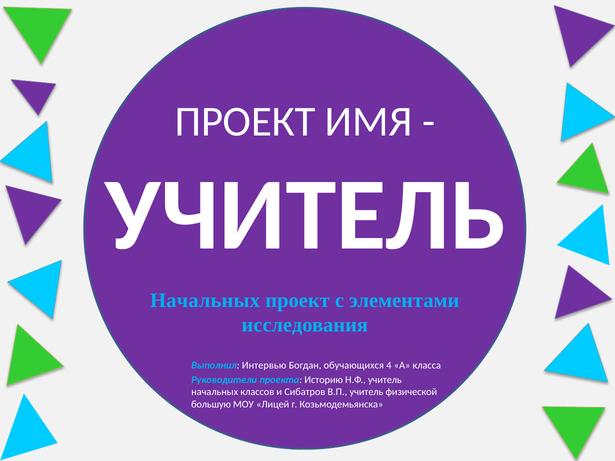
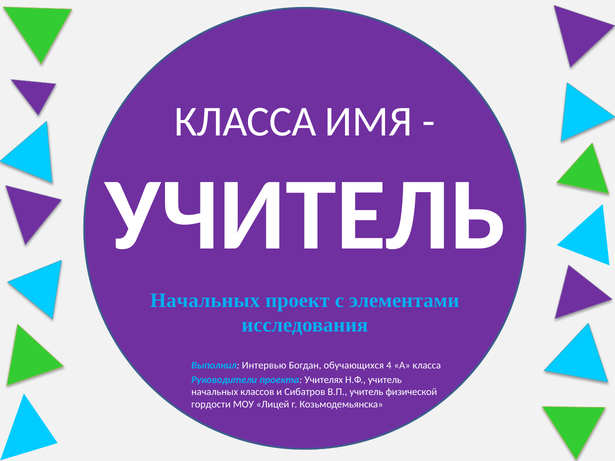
ПРОЕКТ at (245, 122): ПРОЕКТ -> КЛАССА
Историю: Историю -> Учителях
большую: большую -> гордости
